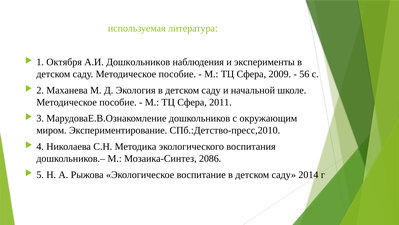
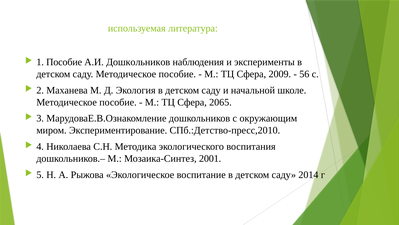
1 Октября: Октября -> Пособие
2011: 2011 -> 2065
2086: 2086 -> 2001
